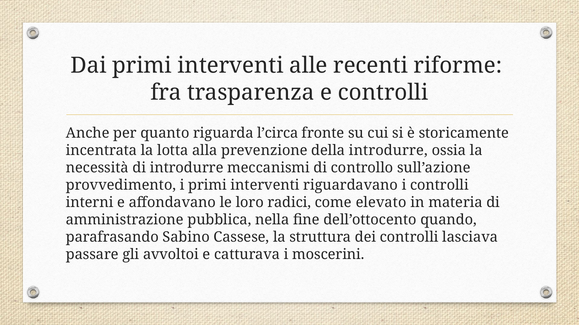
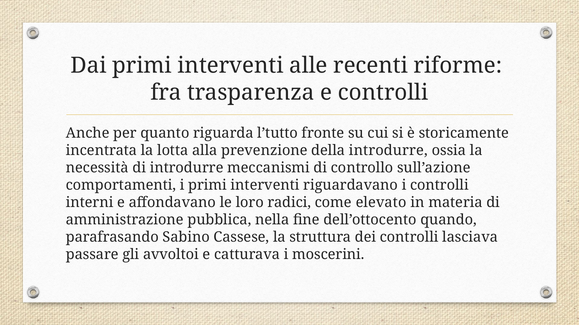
l’circa: l’circa -> l’tutto
provvedimento: provvedimento -> comportamenti
